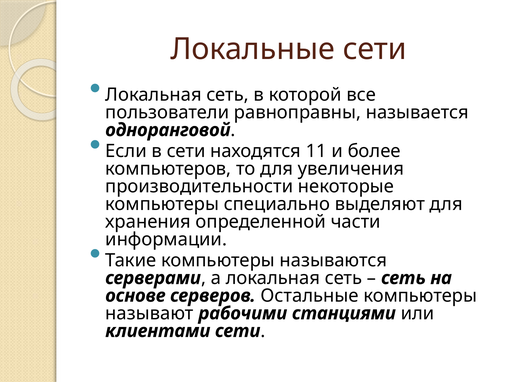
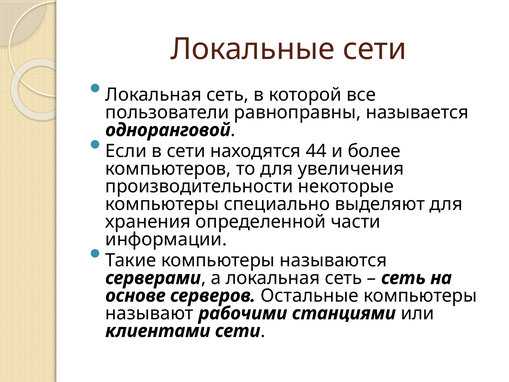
11: 11 -> 44
